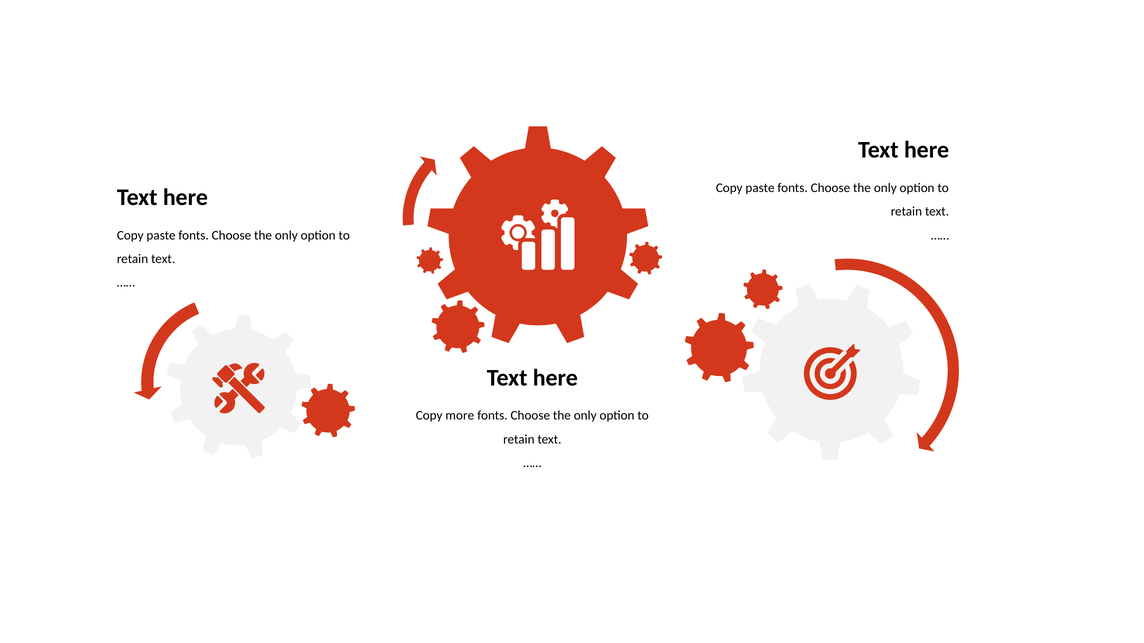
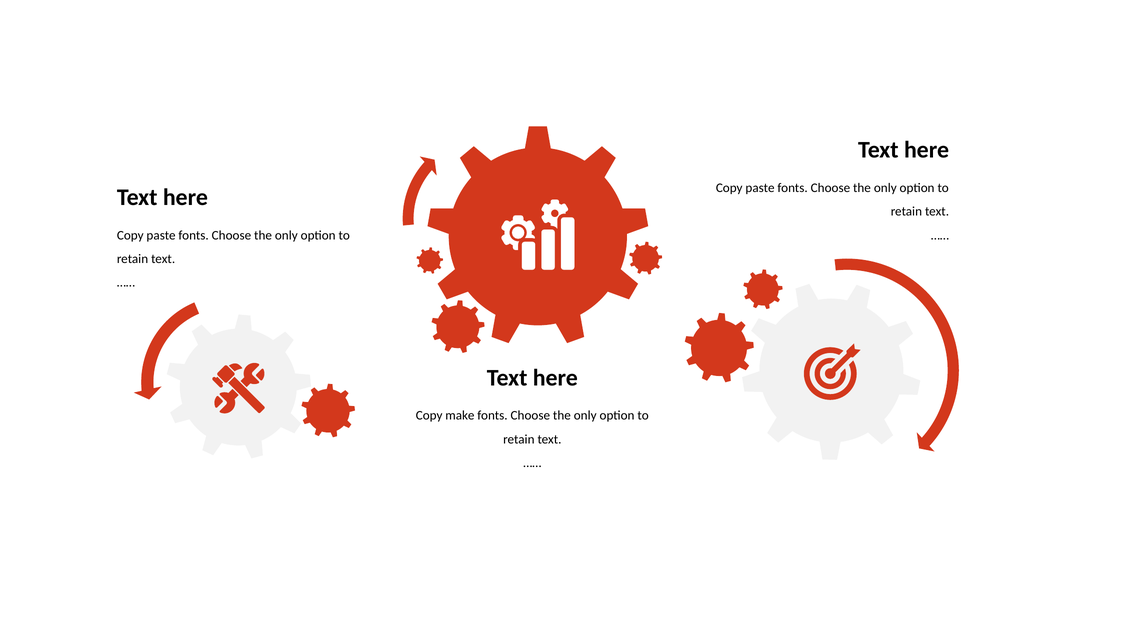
more: more -> make
